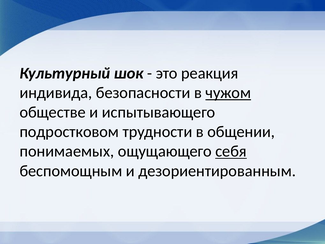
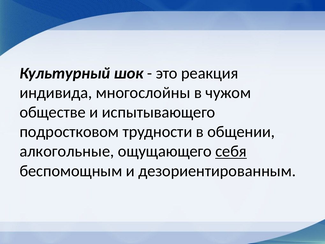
безопасности: безопасности -> многослойны
чужом underline: present -> none
понимаемых: понимаемых -> алкогольные
